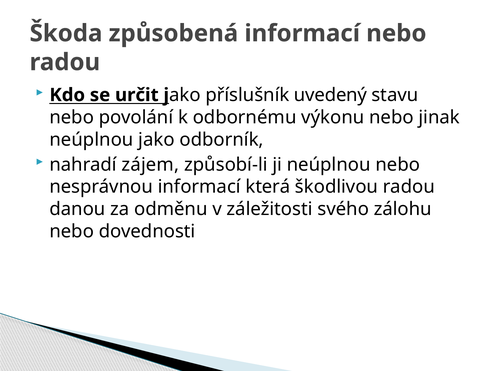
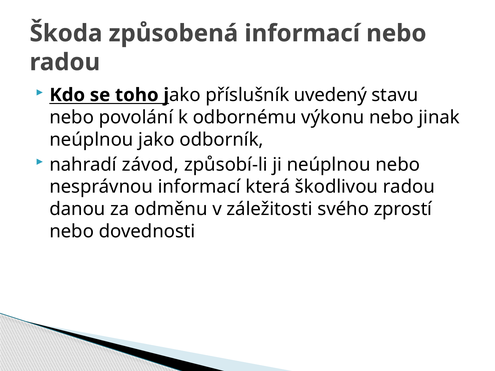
určit: určit -> toho
zájem: zájem -> závod
zálohu: zálohu -> zprostí
